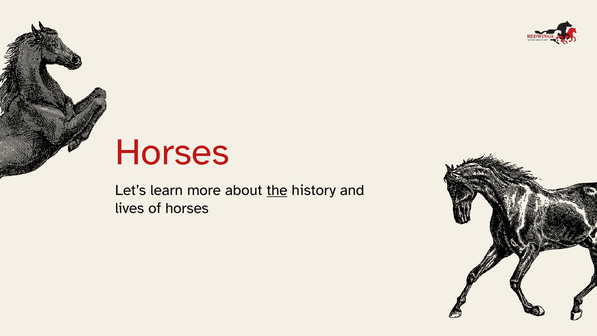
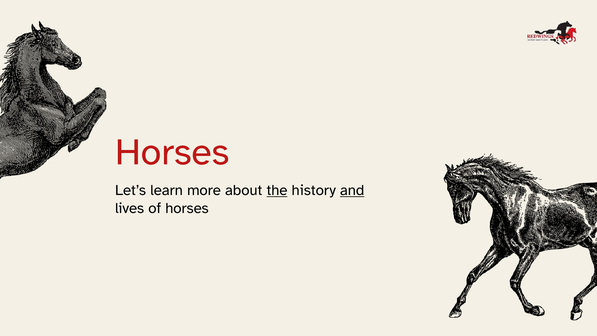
and underline: none -> present
